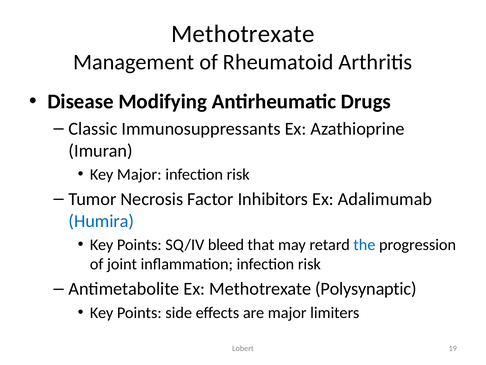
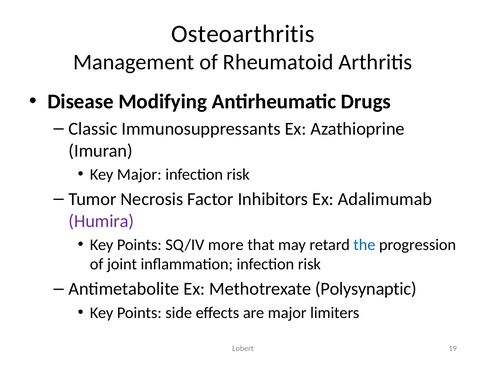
Methotrexate at (243, 34): Methotrexate -> Osteoarthritis
Humira colour: blue -> purple
bleed: bleed -> more
